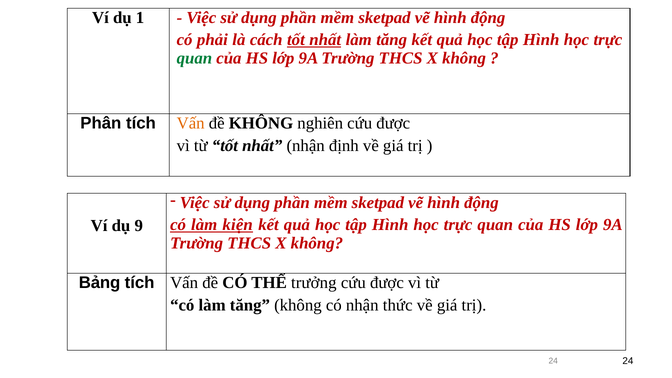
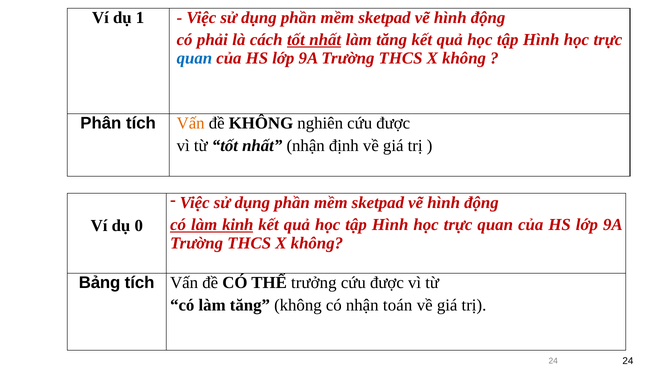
quan at (194, 58) colour: green -> blue
kiện: kiện -> kinh
9: 9 -> 0
thức: thức -> toán
